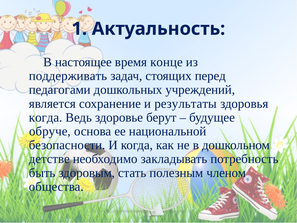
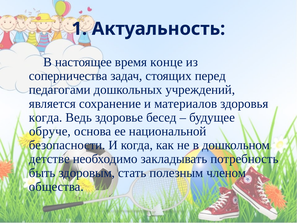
поддерживать: поддерживать -> соперничества
результаты: результаты -> материалов
берут: берут -> бесед
